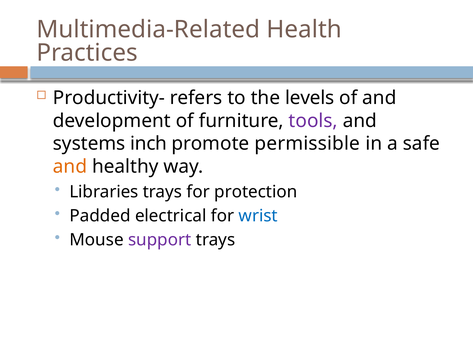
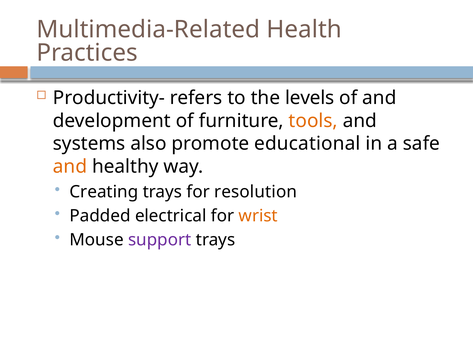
tools colour: purple -> orange
inch: inch -> also
permissible: permissible -> educational
Libraries: Libraries -> Creating
protection: protection -> resolution
wrist colour: blue -> orange
